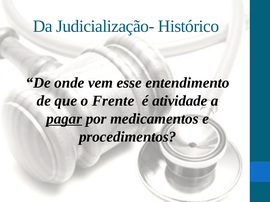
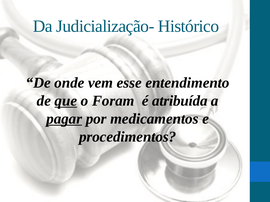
que underline: none -> present
Frente: Frente -> Foram
atividade: atividade -> atribuída
